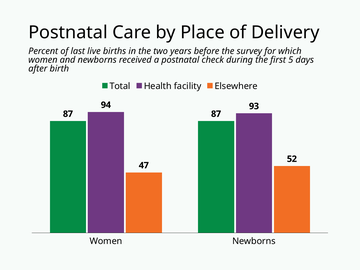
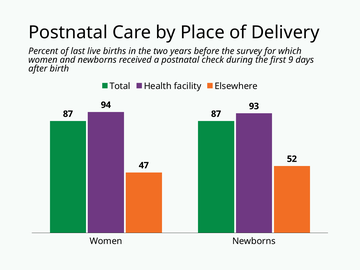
5: 5 -> 9
